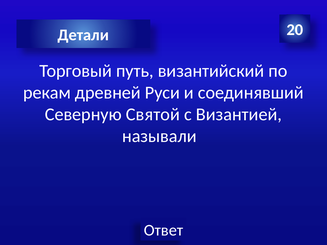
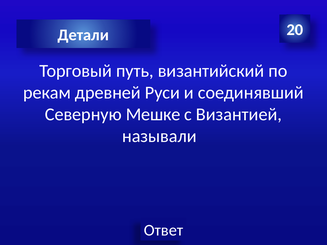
Святой: Святой -> Мешке
